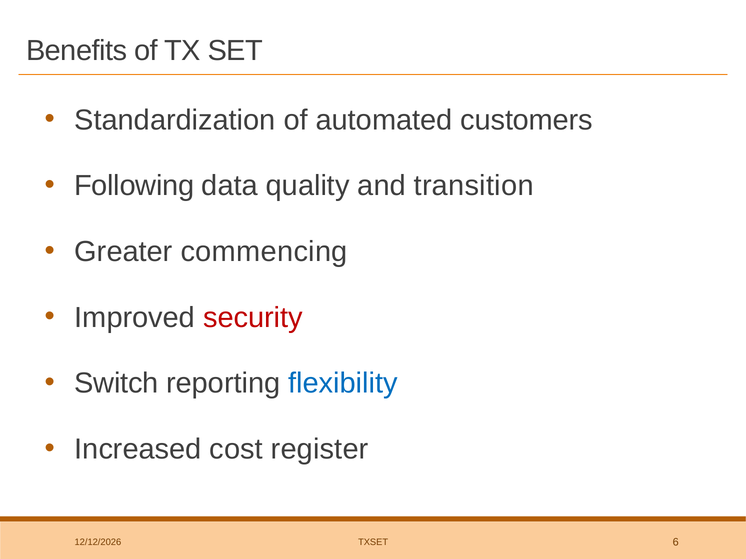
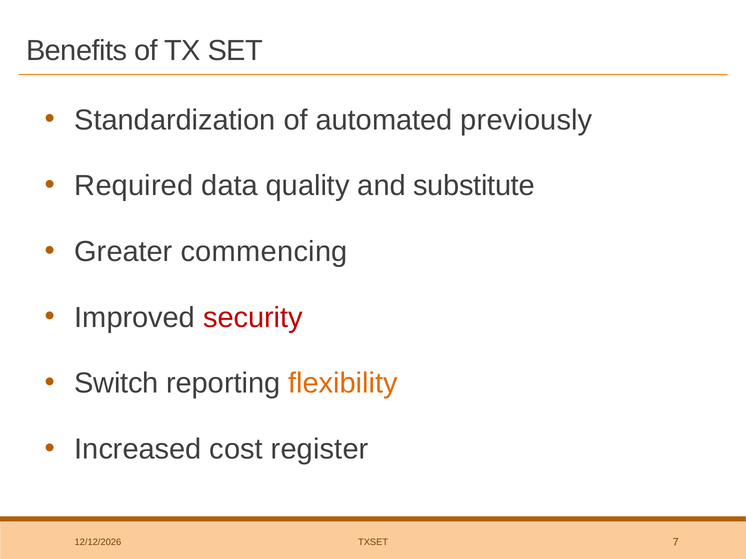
customers: customers -> previously
Following: Following -> Required
transition: transition -> substitute
flexibility colour: blue -> orange
6: 6 -> 7
